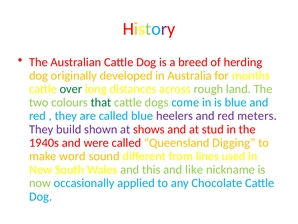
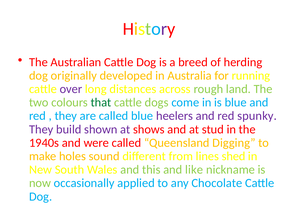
months: months -> running
over colour: green -> purple
meters: meters -> spunky
word: word -> holes
used: used -> shed
